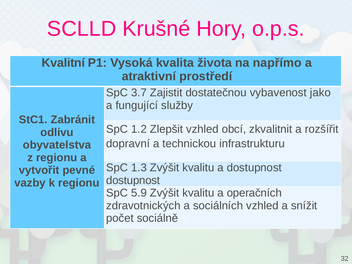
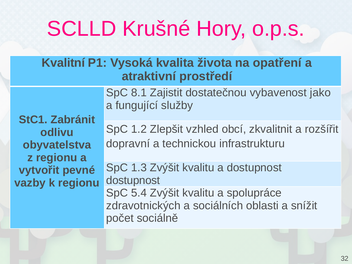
napřímo: napřímo -> opatření
3.7: 3.7 -> 8.1
5.9: 5.9 -> 5.4
operačních: operačních -> spolupráce
sociálních vzhled: vzhled -> oblasti
